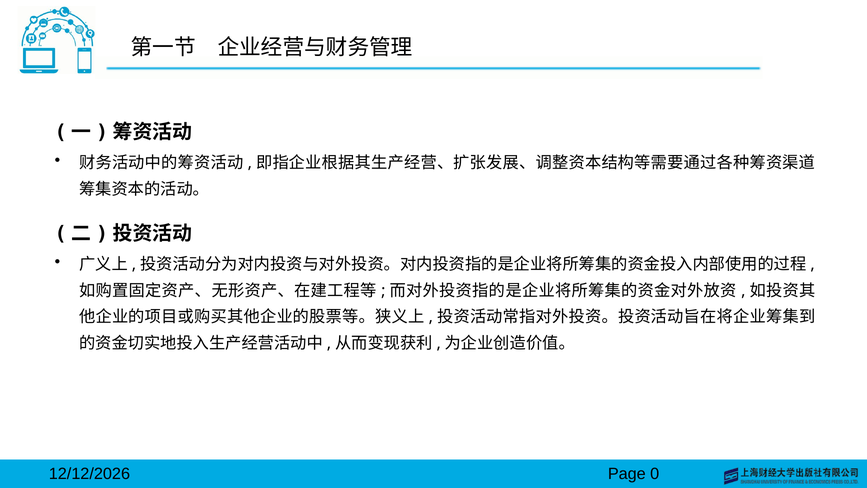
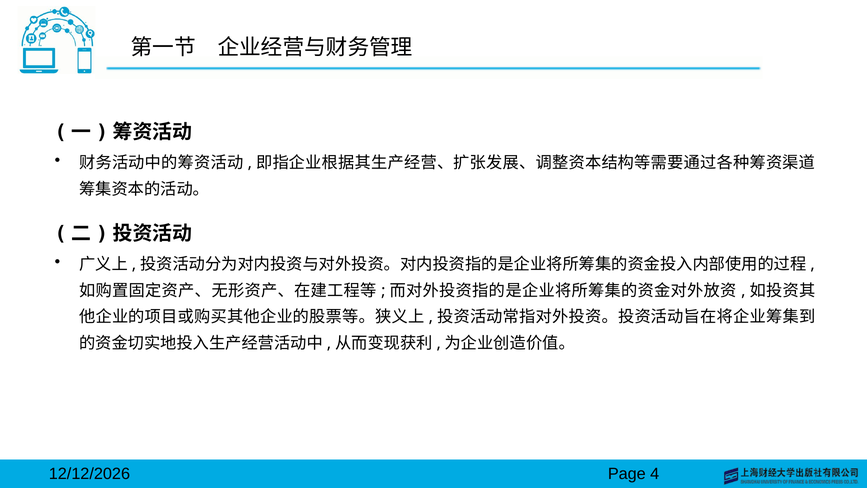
0: 0 -> 4
